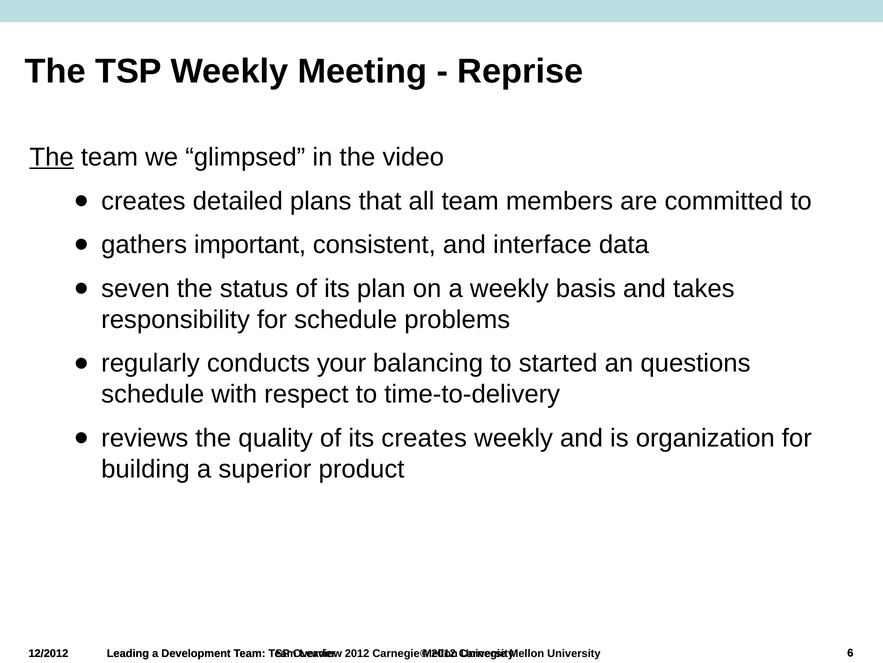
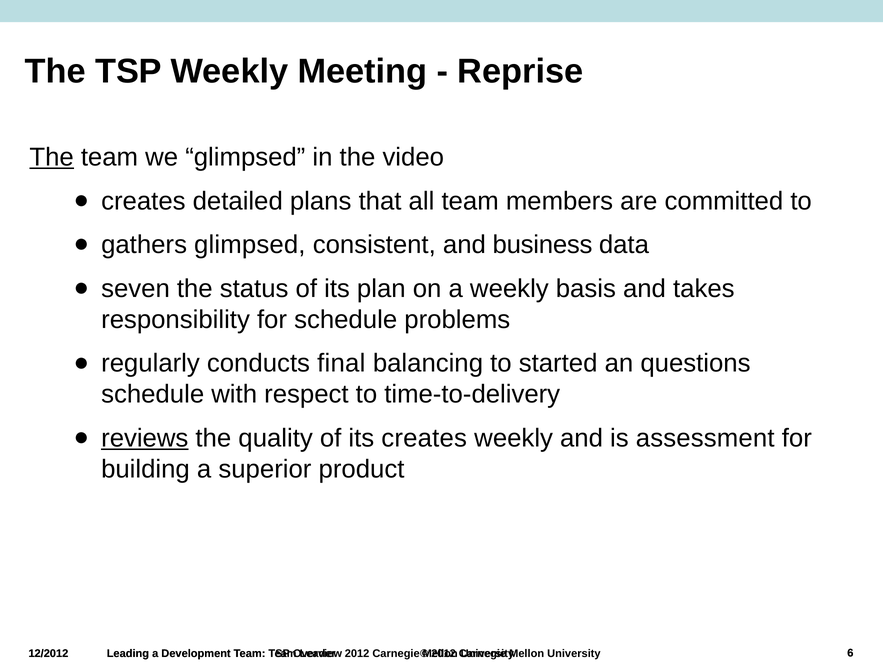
gathers important: important -> glimpsed
interface: interface -> business
your: your -> final
reviews underline: none -> present
organization: organization -> assessment
